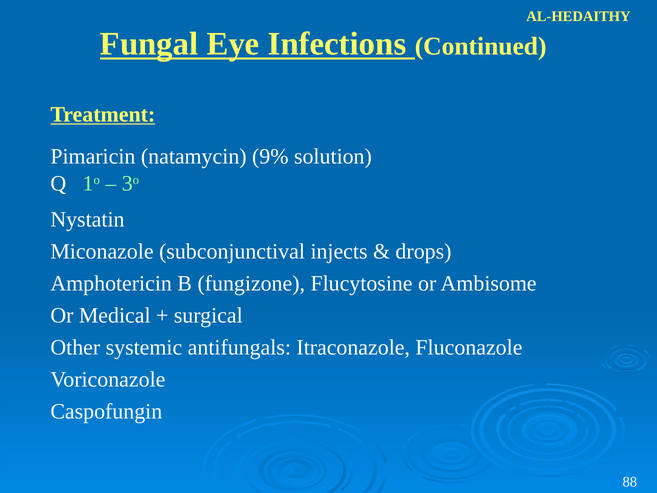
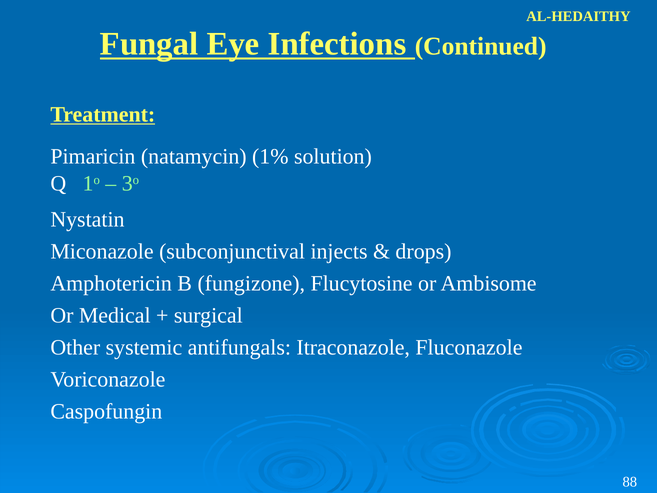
9%: 9% -> 1%
